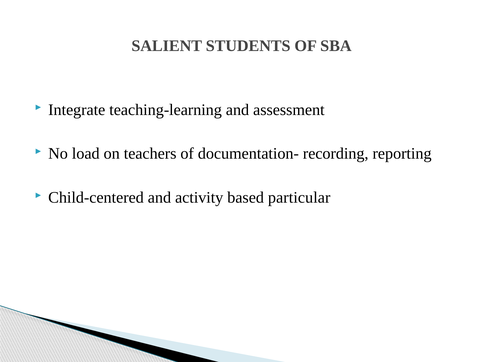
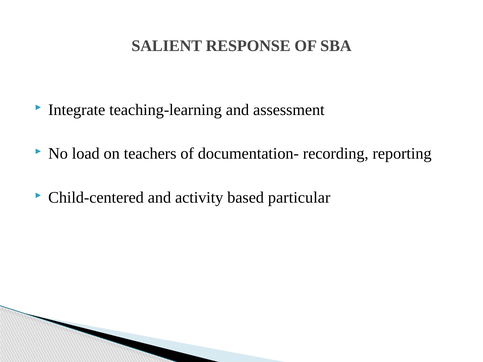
STUDENTS: STUDENTS -> RESPONSE
